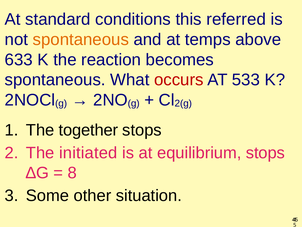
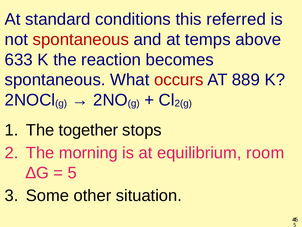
spontaneous at (81, 39) colour: orange -> red
533: 533 -> 889
initiated: initiated -> morning
equilibrium stops: stops -> room
8 at (72, 173): 8 -> 5
